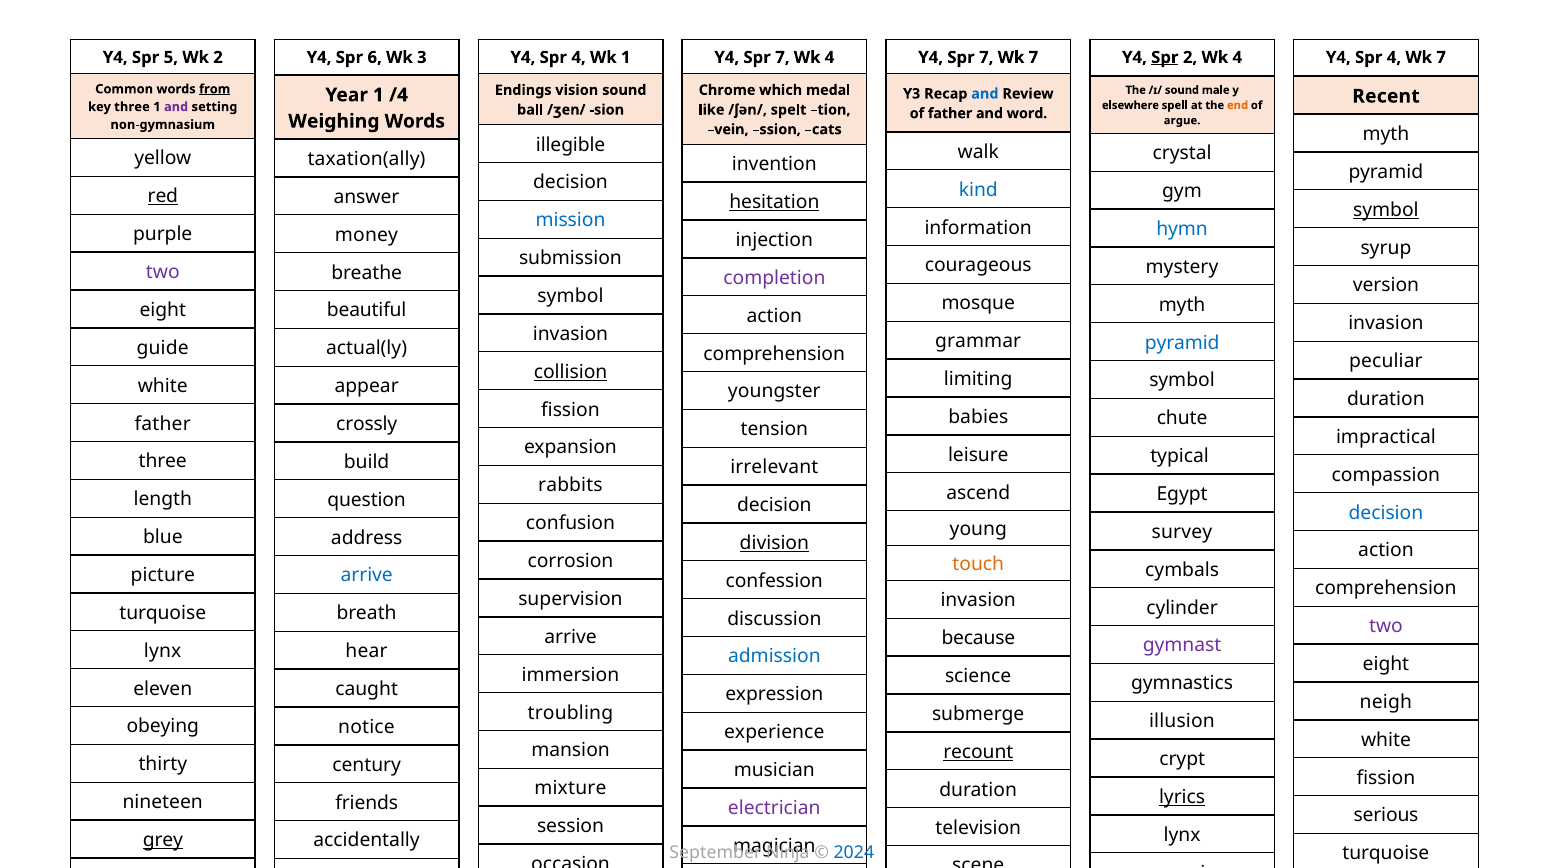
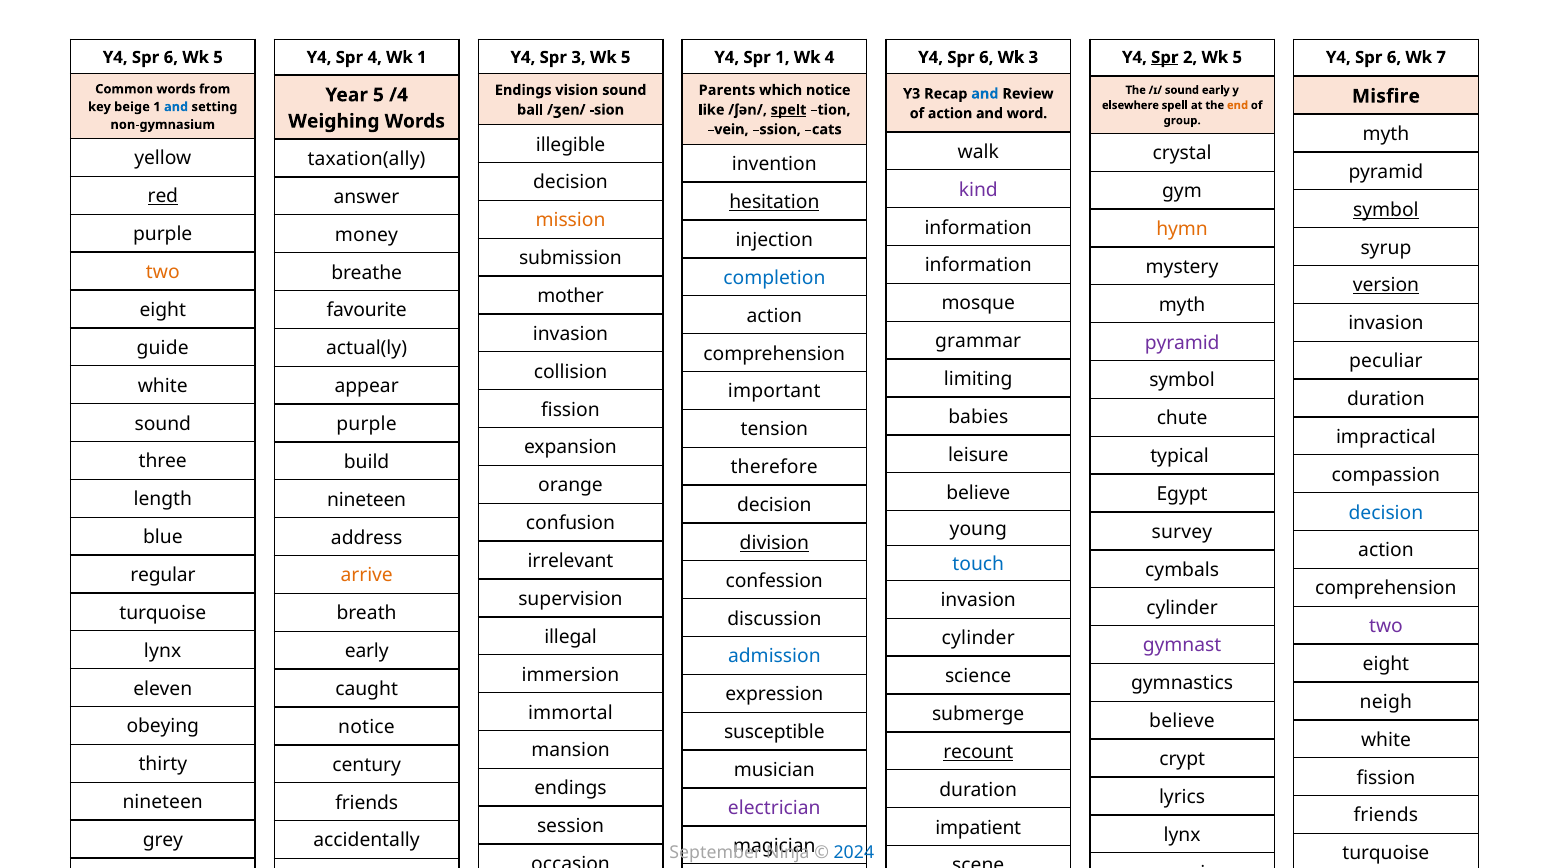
5 at (171, 57): 5 -> 6
2 at (218, 57): 2 -> 5
Spr 6: 6 -> 4
Wk 3: 3 -> 1
4 at (579, 57): 4 -> 3
1 at (626, 57): 1 -> 5
7 at (782, 57): 7 -> 1
7 at (986, 57): 7 -> 6
7 at (1033, 57): 7 -> 3
2 Wk 4: 4 -> 5
4 at (1394, 57): 4 -> 6
from underline: present -> none
Chrome: Chrome -> Parents
which medal: medal -> notice
sound male: male -> early
Year 1: 1 -> 5
Recent: Recent -> Misfire
key three: three -> beige
and at (176, 107) colour: purple -> blue
spelt underline: none -> present
of father: father -> action
argue: argue -> group
kind colour: blue -> purple
mission colour: blue -> orange
hymn colour: blue -> orange
courageous at (978, 266): courageous -> information
two at (163, 272) colour: purple -> orange
completion colour: purple -> blue
version underline: none -> present
symbol at (570, 296): symbol -> mother
beautiful: beautiful -> favourite
pyramid at (1182, 343) colour: blue -> purple
collision underline: present -> none
youngster: youngster -> important
father at (163, 424): father -> sound
crossly at (367, 424): crossly -> purple
irrelevant: irrelevant -> therefore
rabbits: rabbits -> orange
ascend at (978, 493): ascend -> believe
question at (367, 500): question -> nineteen
corrosion: corrosion -> irrelevant
touch colour: orange -> blue
picture: picture -> regular
arrive at (367, 576) colour: blue -> orange
arrive at (571, 637): arrive -> illegal
because at (978, 639): because -> cylinder
hear at (367, 652): hear -> early
troubling: troubling -> immortal
illusion at (1182, 722): illusion -> believe
experience: experience -> susceptible
mixture at (570, 789): mixture -> endings
lyrics underline: present -> none
serious at (1386, 816): serious -> friends
television: television -> impatient
grey underline: present -> none
